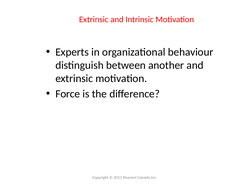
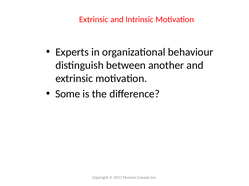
Force: Force -> Some
